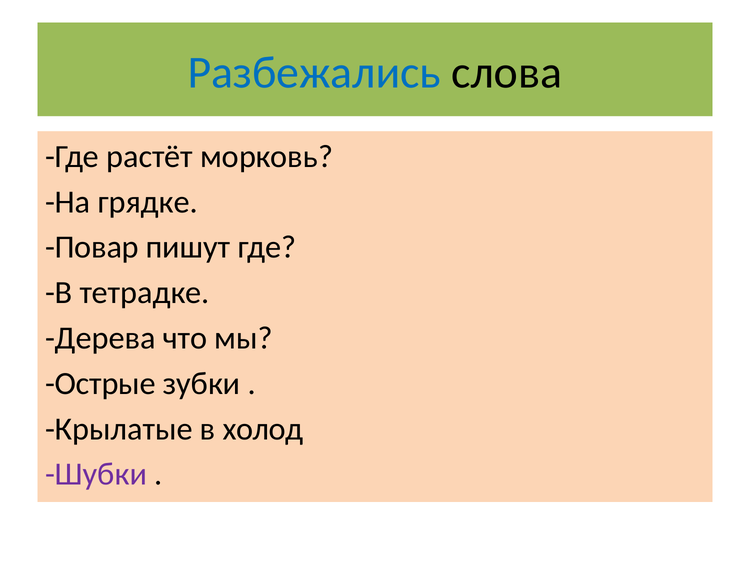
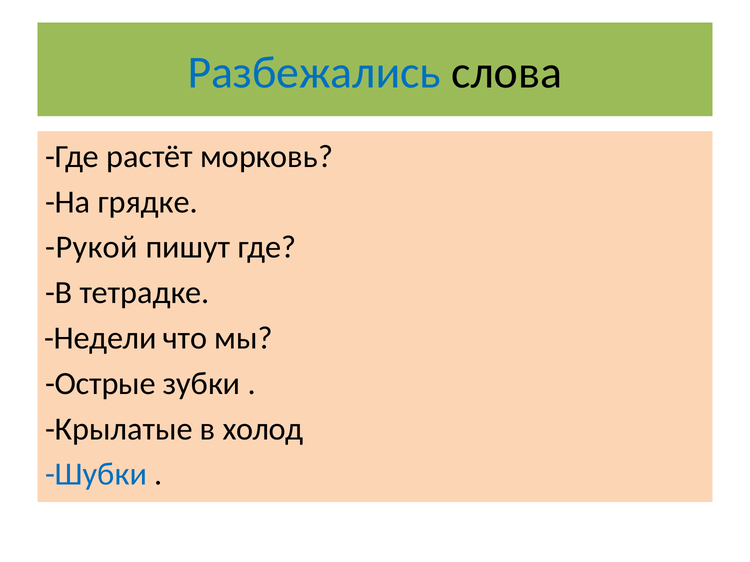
Повар: Повар -> Рукой
Дерева: Дерева -> Недели
Шубки colour: purple -> blue
